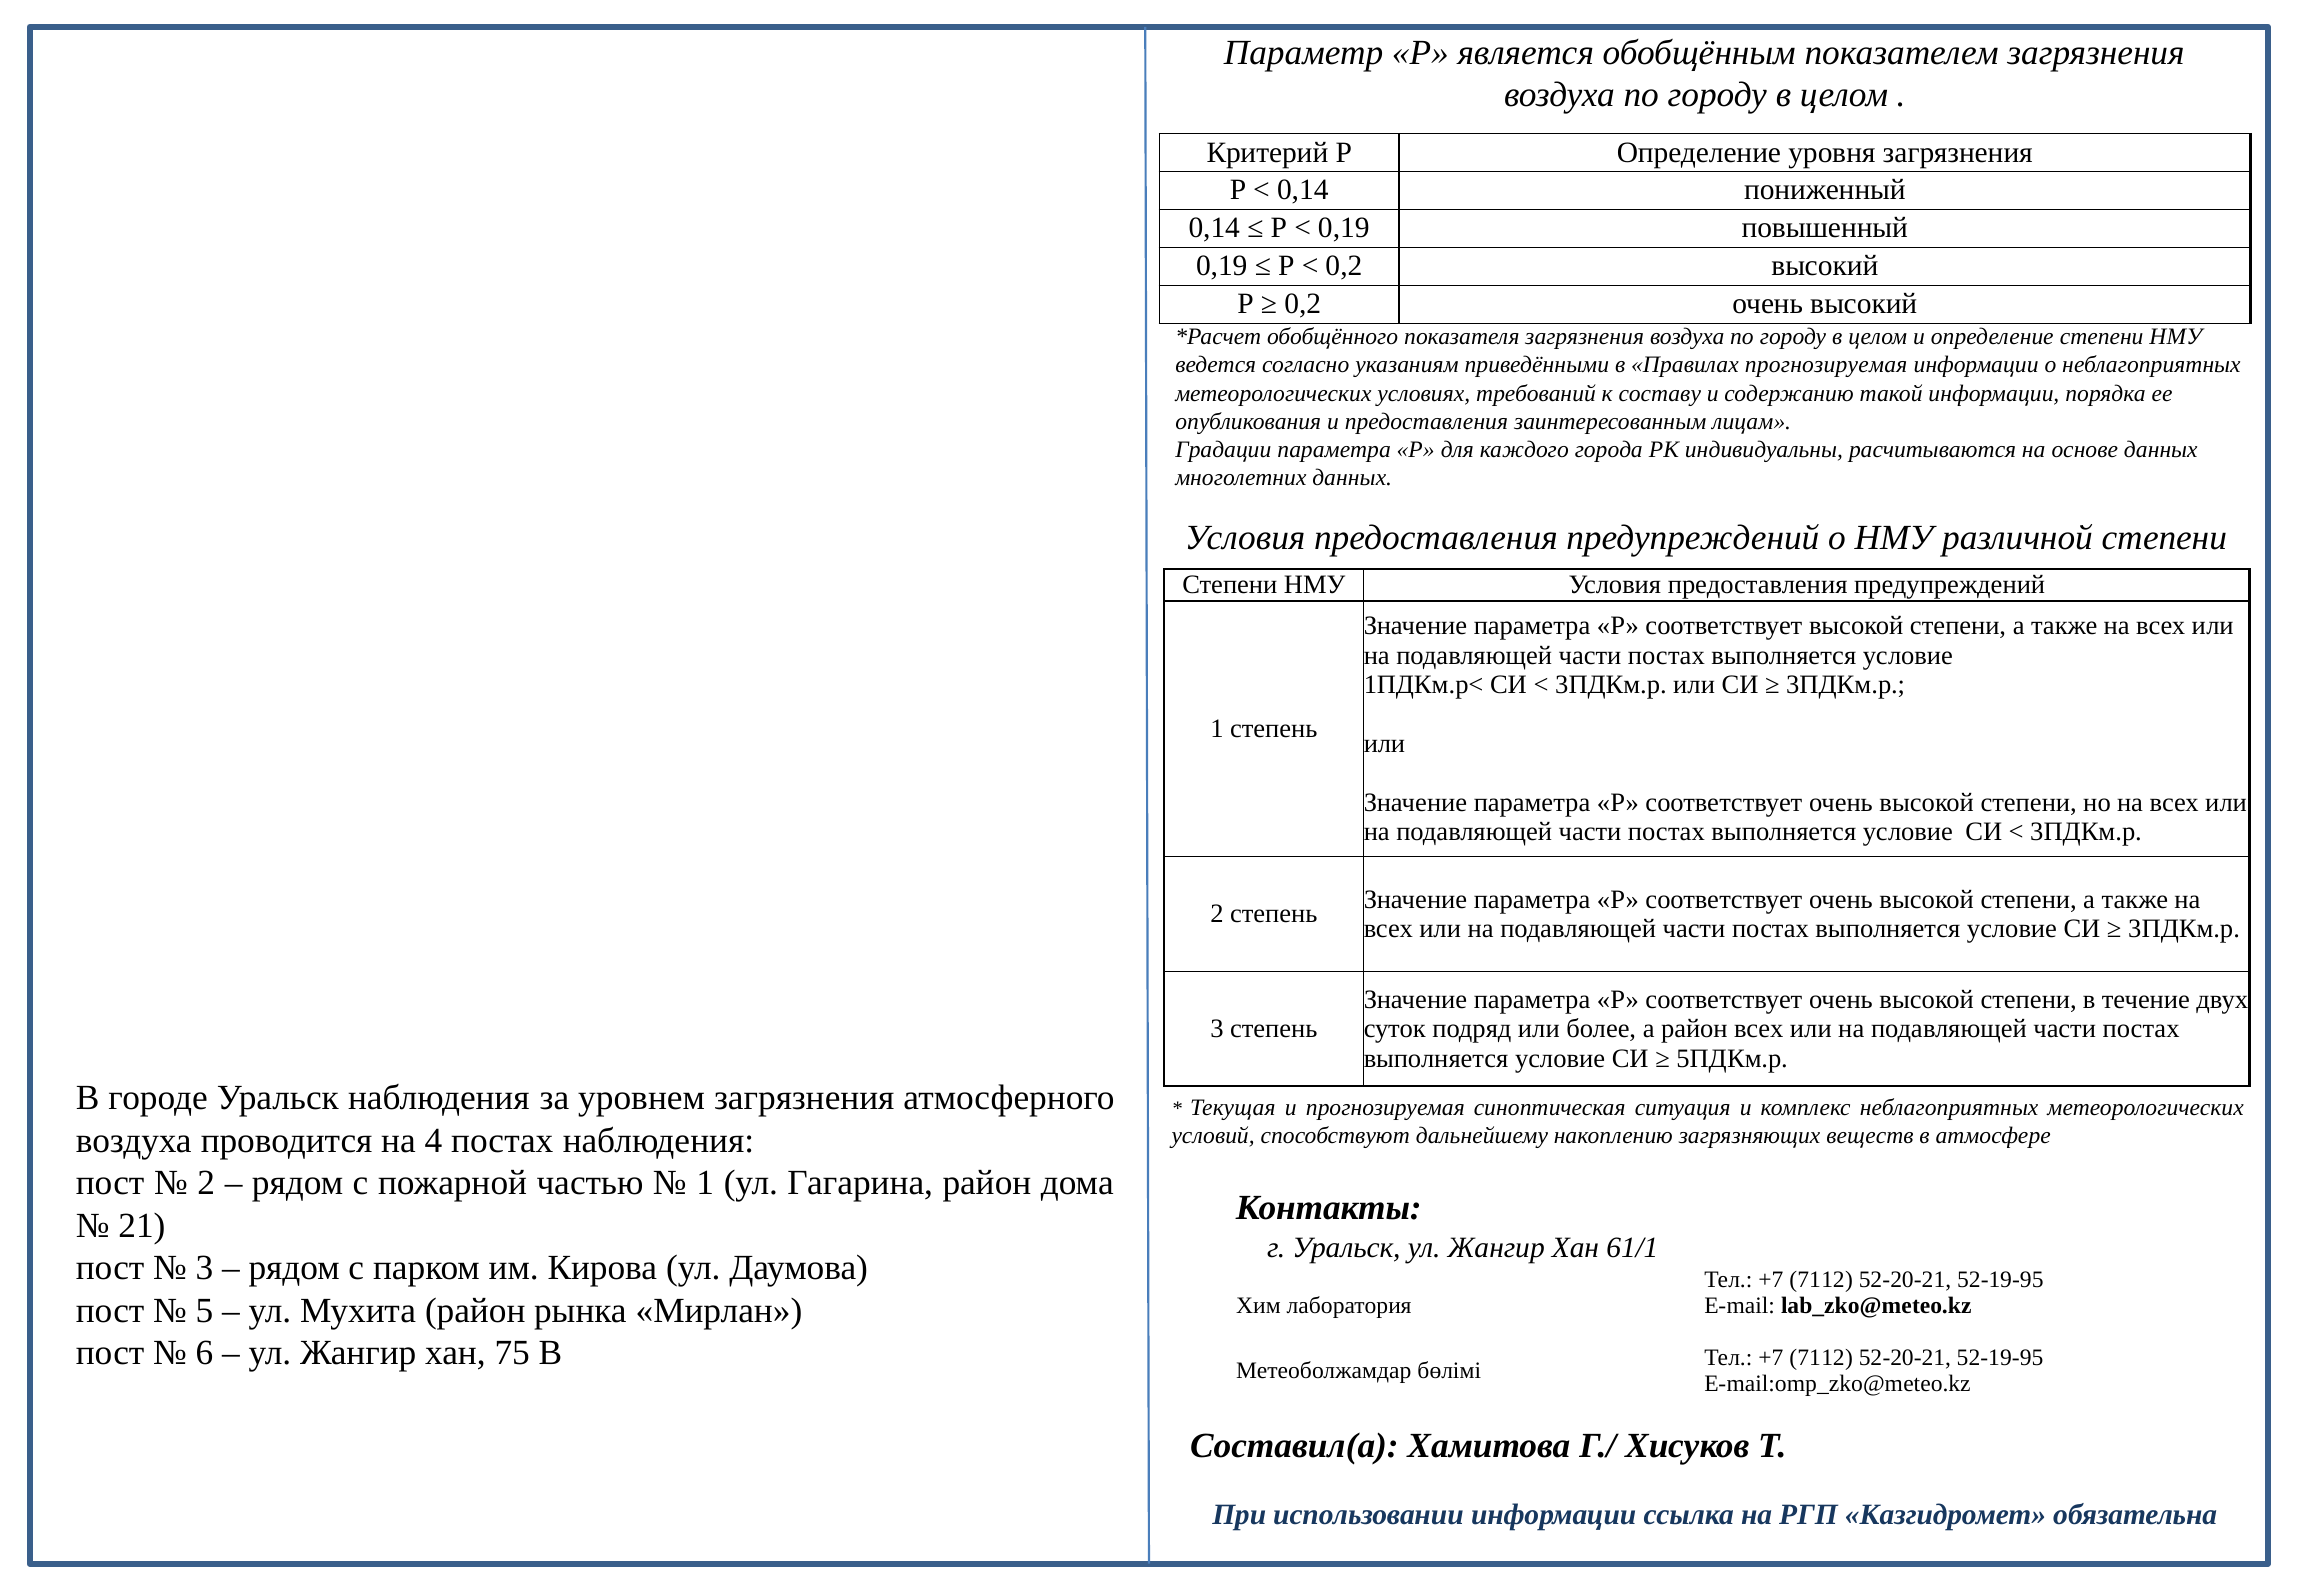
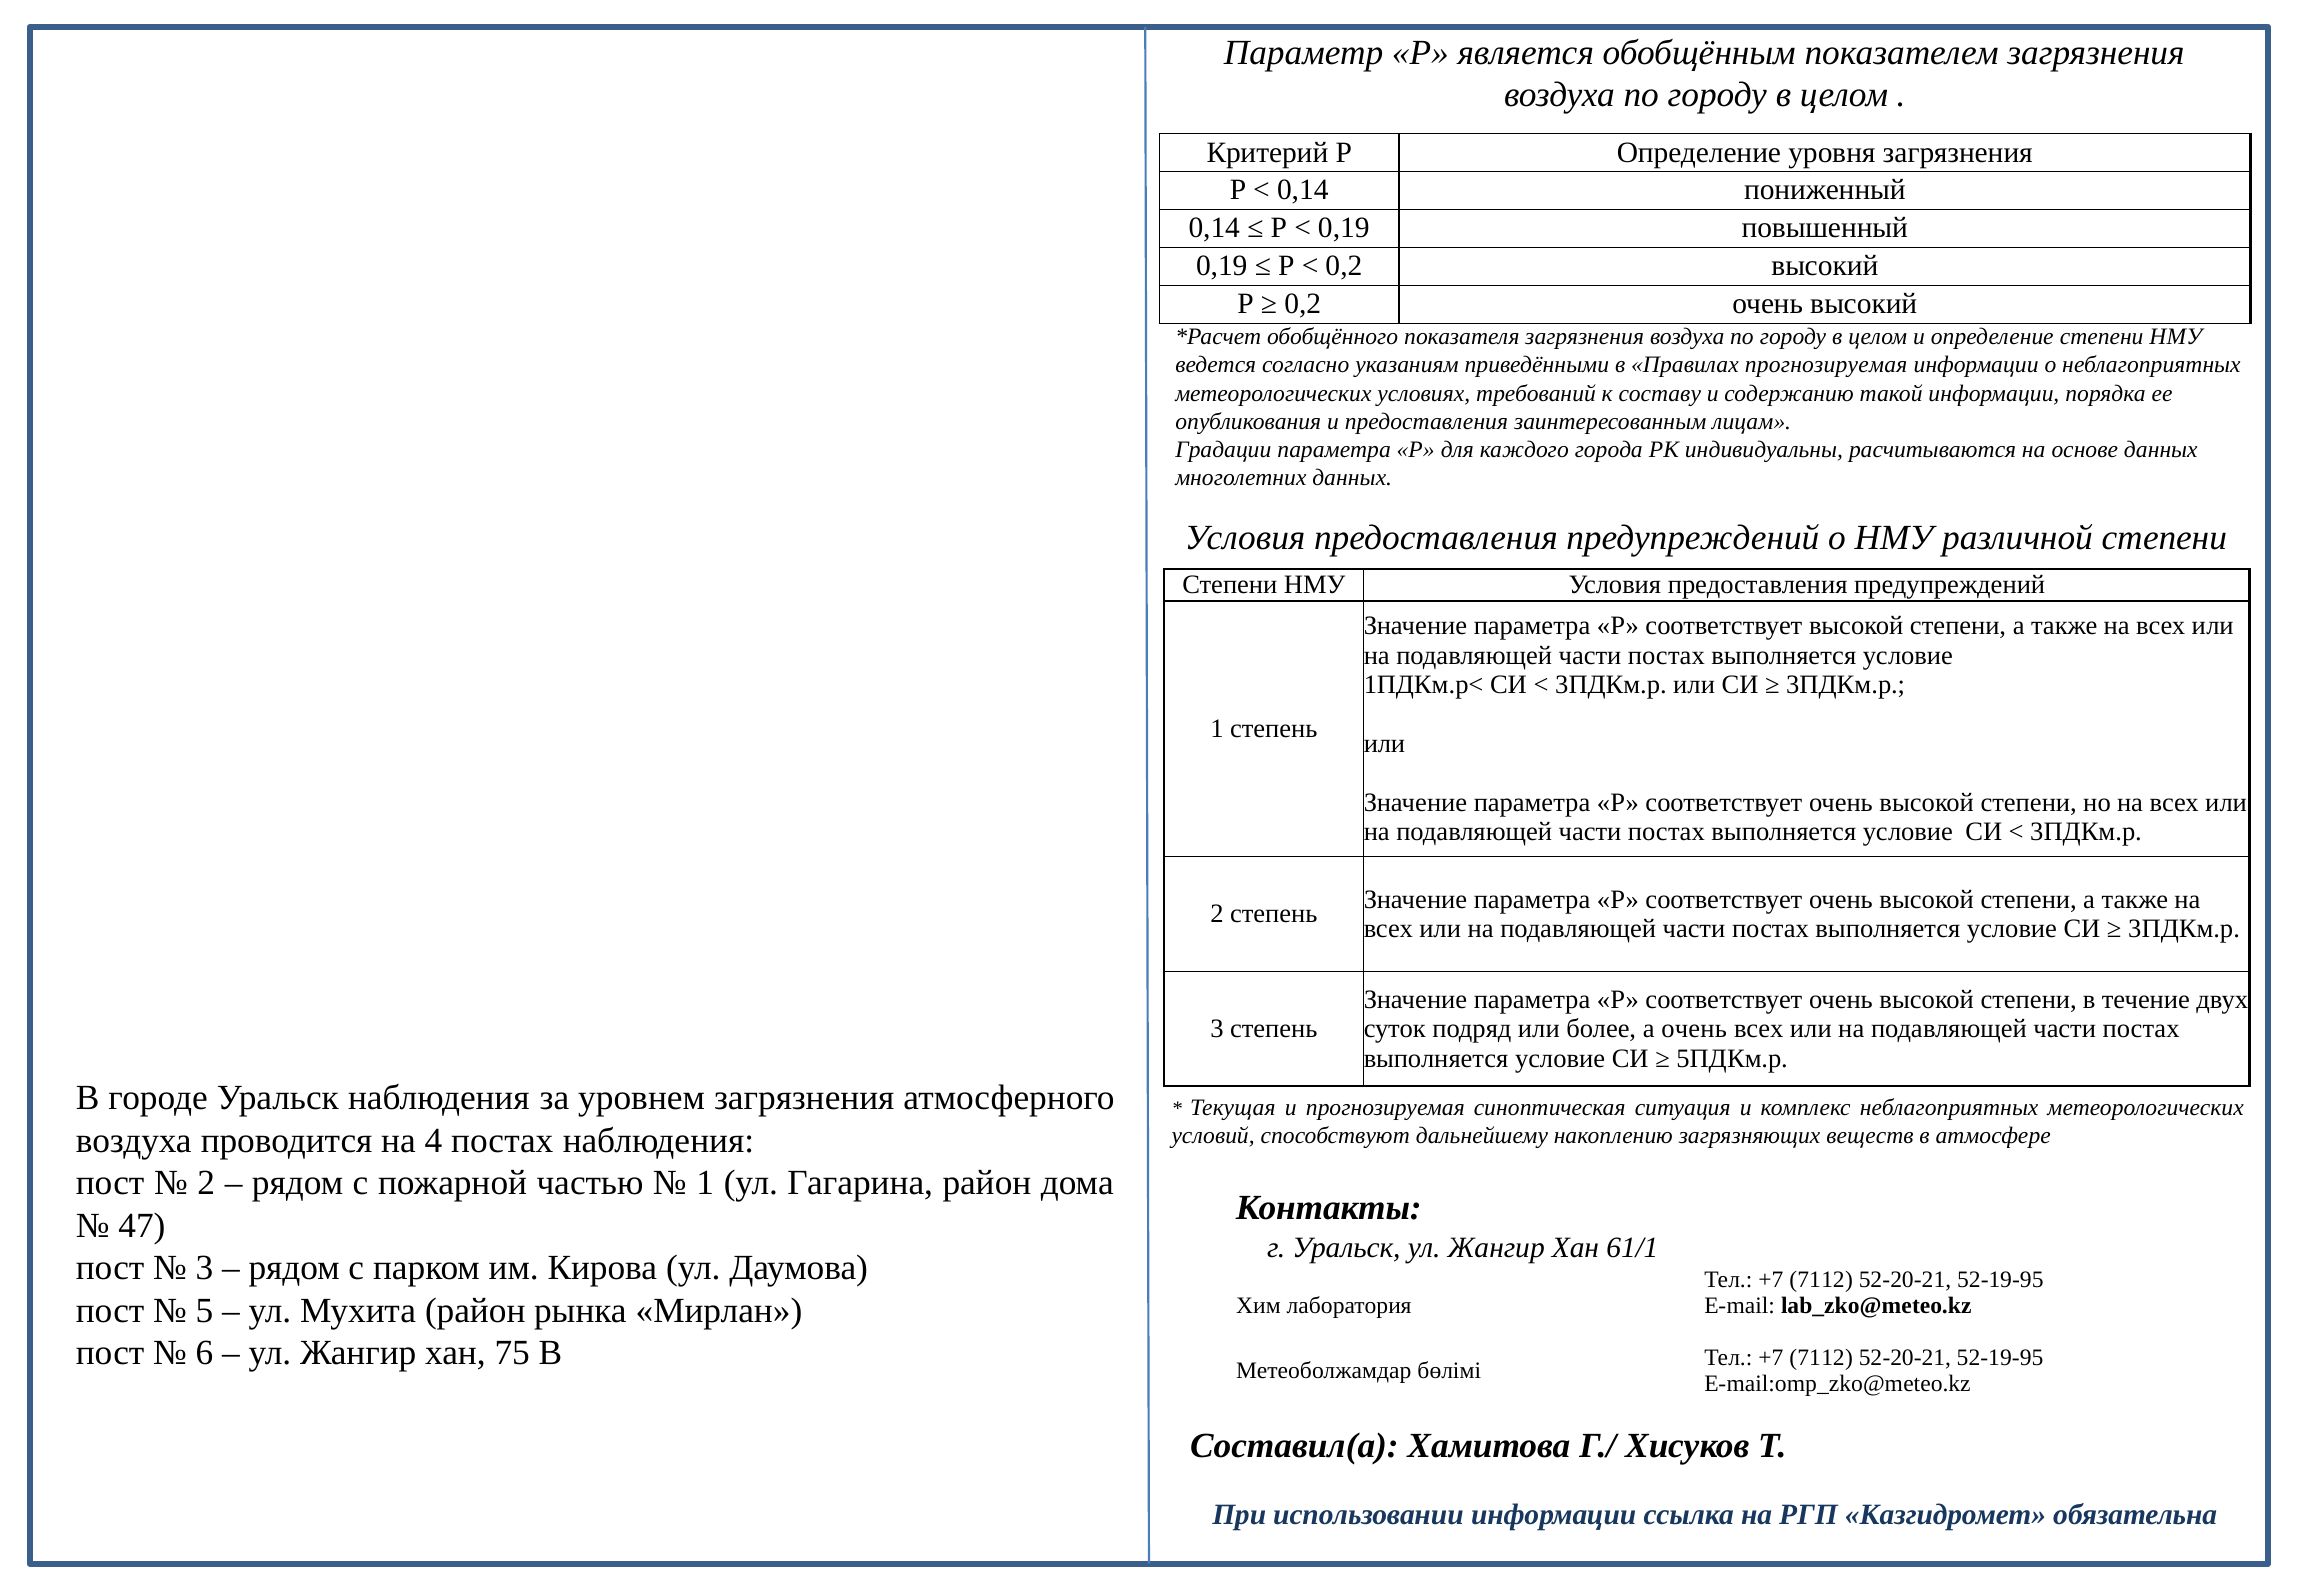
а район: район -> очень
21: 21 -> 47
